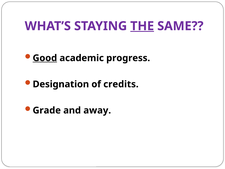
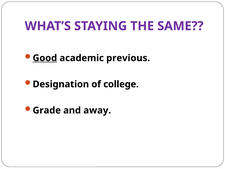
THE underline: present -> none
progress: progress -> previous
credits: credits -> college
